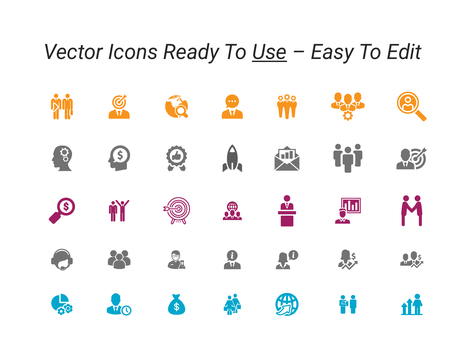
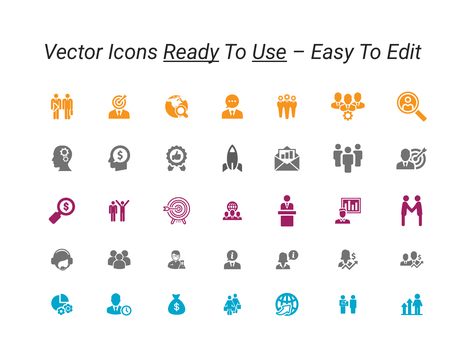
Ready underline: none -> present
